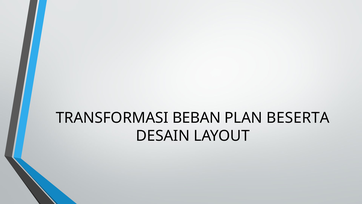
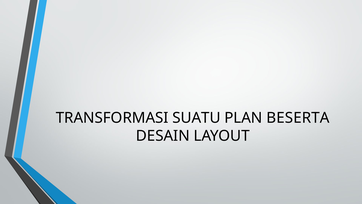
BEBAN: BEBAN -> SUATU
